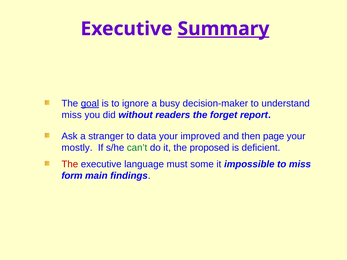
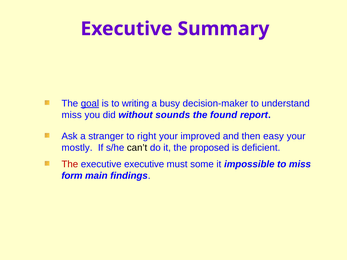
Summary underline: present -> none
ignore: ignore -> writing
readers: readers -> sounds
forget: forget -> found
data: data -> right
page: page -> easy
can’t colour: green -> black
executive language: language -> executive
